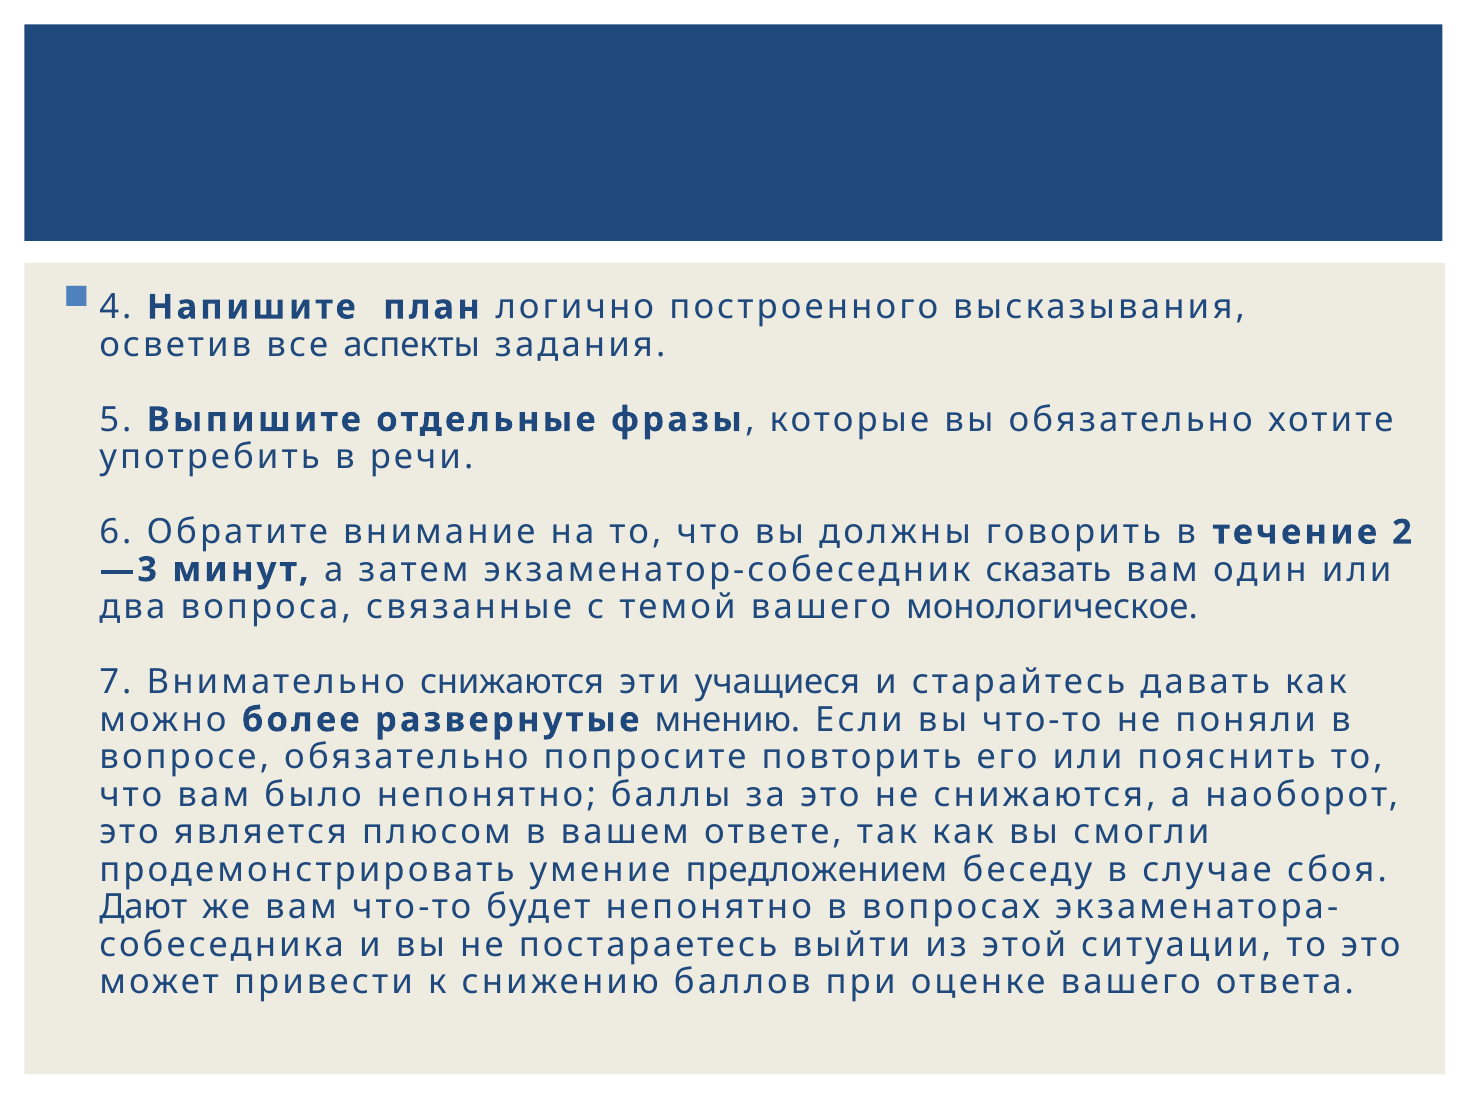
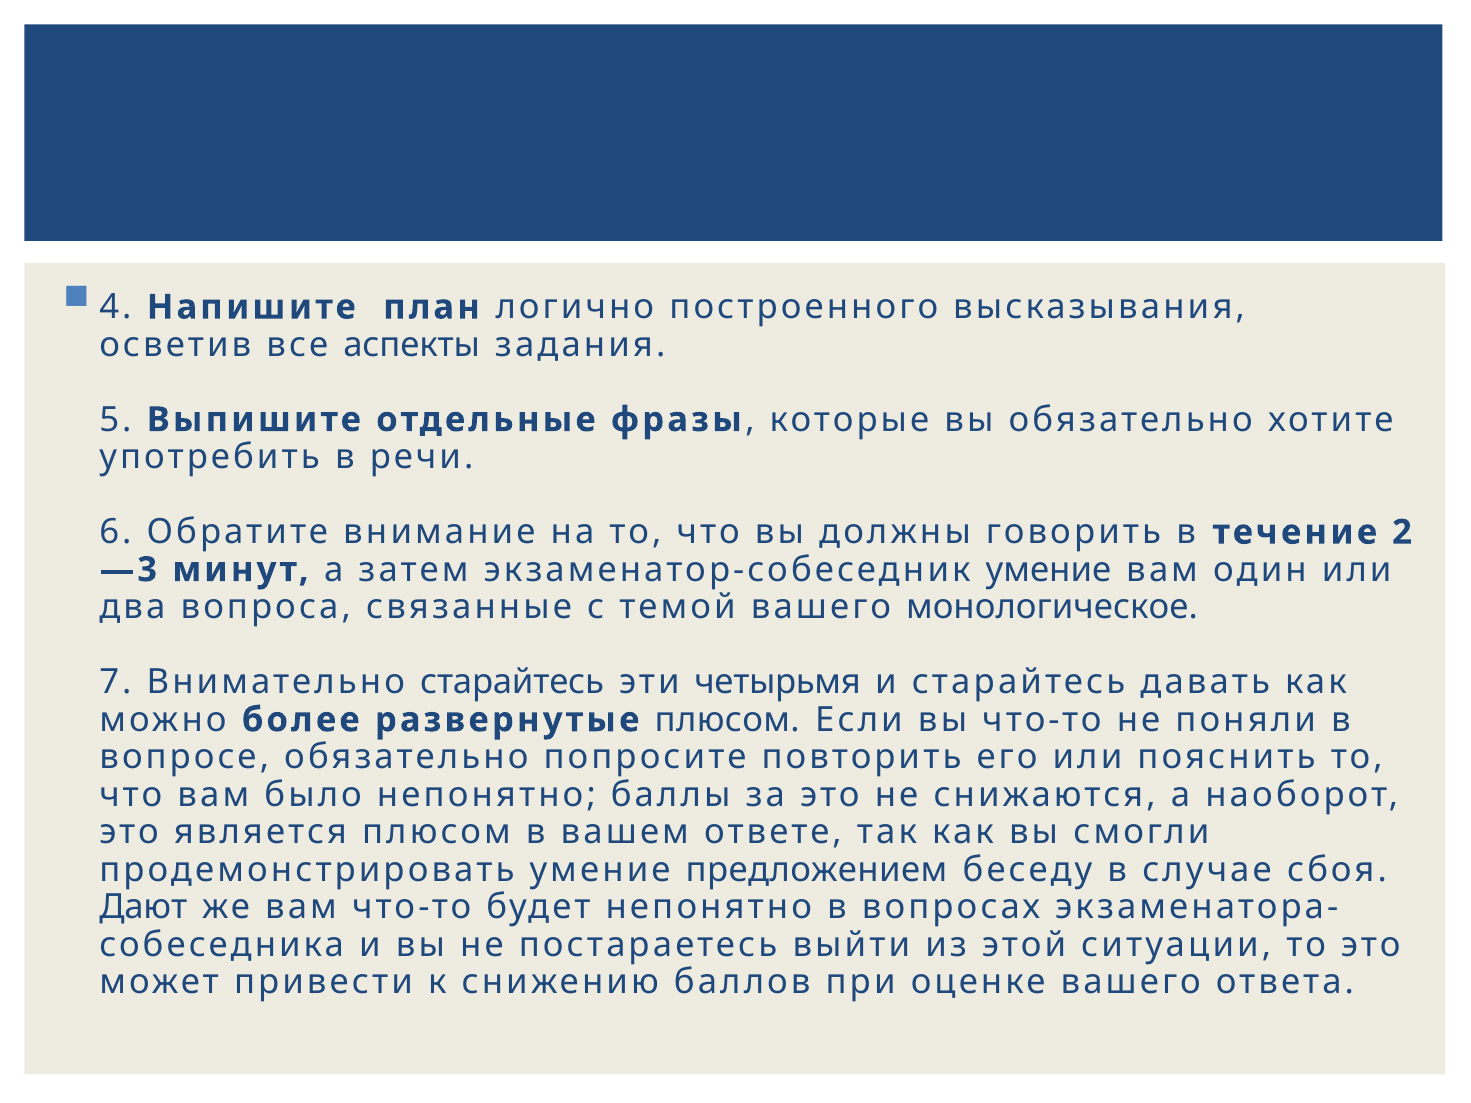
экзаменатор-собеседник сказать: сказать -> умение
Внимательно снижаются: снижаются -> старайтесь
учащиеся: учащиеся -> четырьмя
развернутые мнению: мнению -> плюсом
